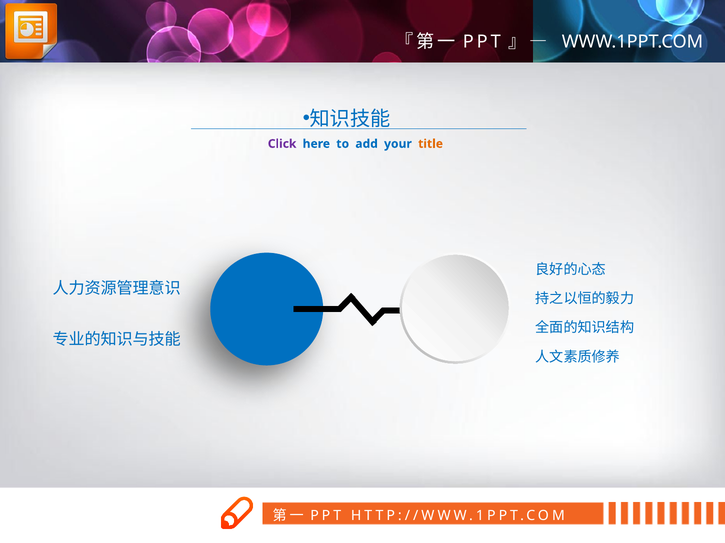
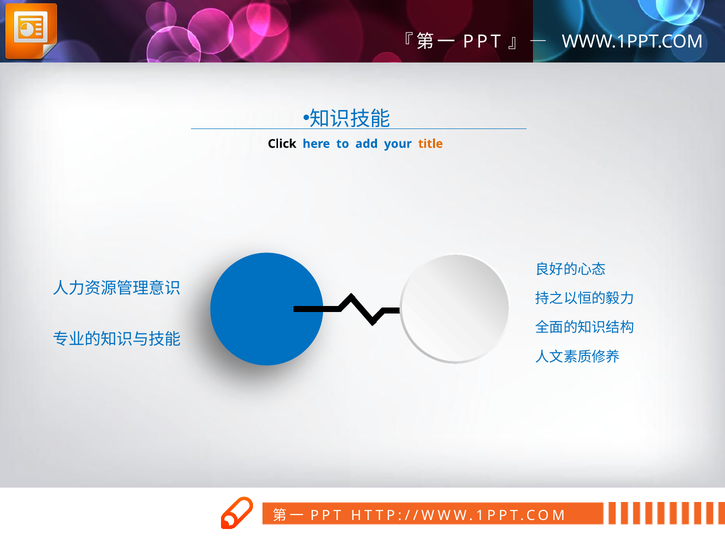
Click colour: purple -> black
